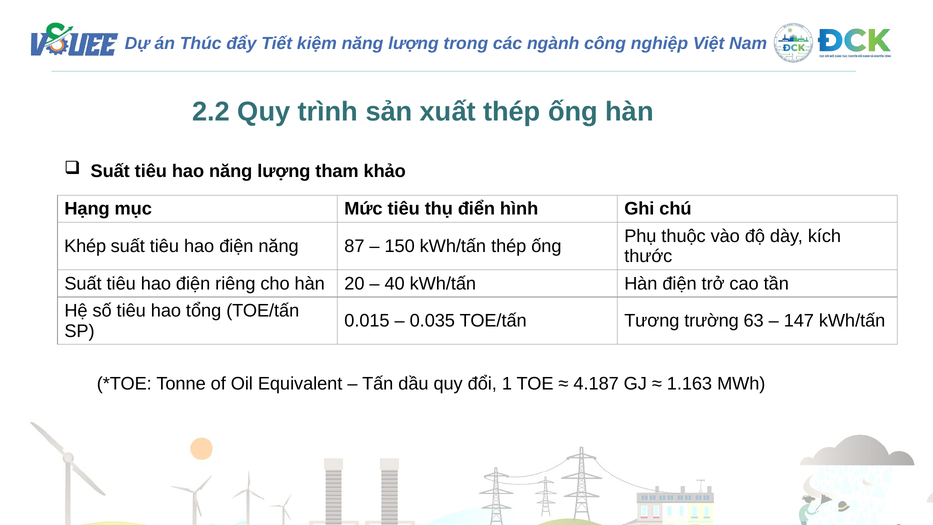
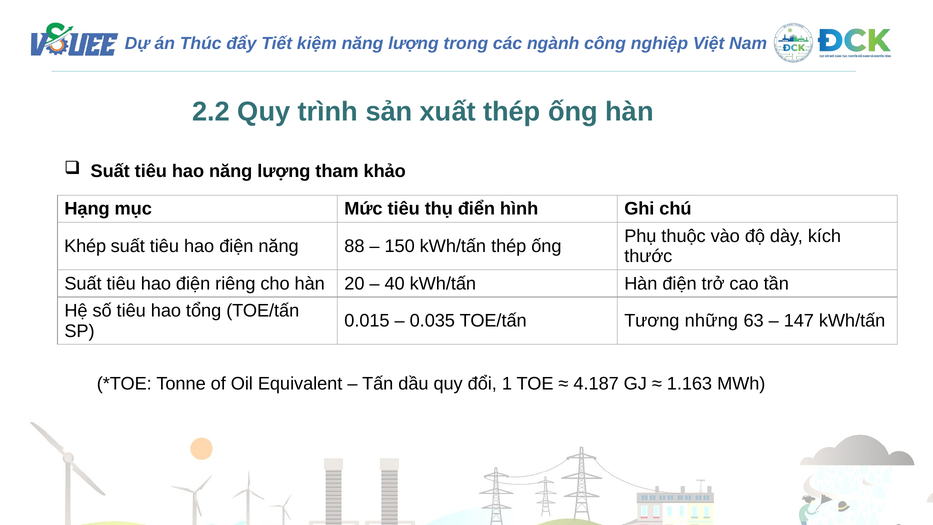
87: 87 -> 88
trường: trường -> những
